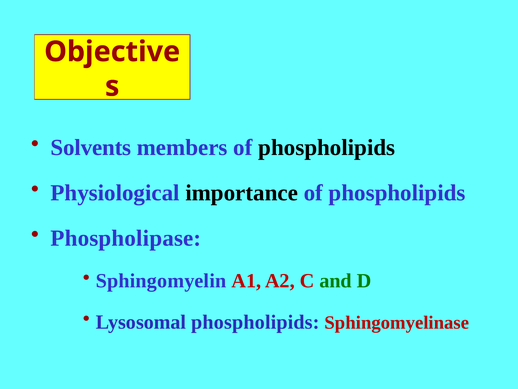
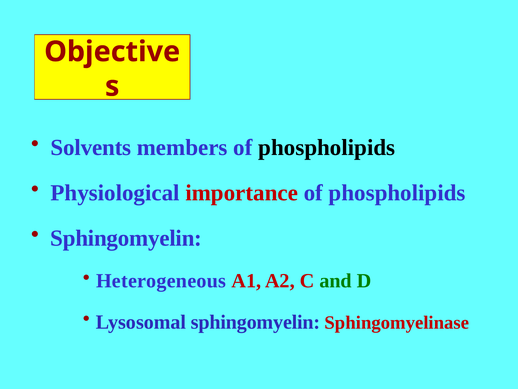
importance colour: black -> red
Phospholipase at (126, 238): Phospholipase -> Sphingomyelin
Sphingomyelin: Sphingomyelin -> Heterogeneous
Lysosomal phospholipids: phospholipids -> sphingomyelin
